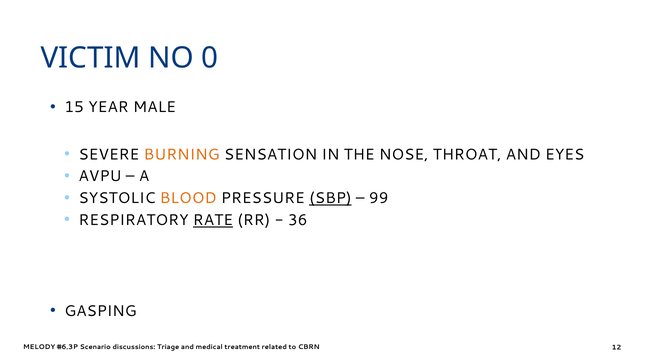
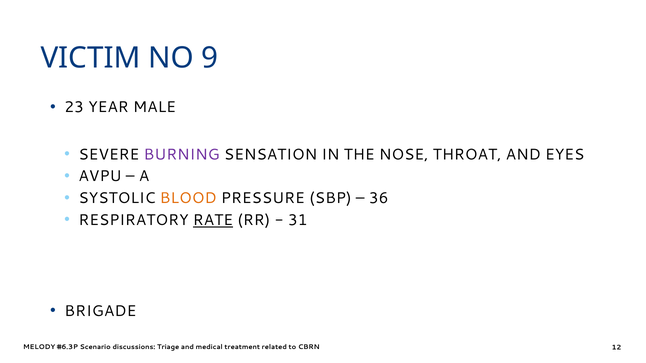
0: 0 -> 9
15: 15 -> 23
BURNING colour: orange -> purple
SBP underline: present -> none
99: 99 -> 36
36: 36 -> 31
GASPING: GASPING -> BRIGADE
